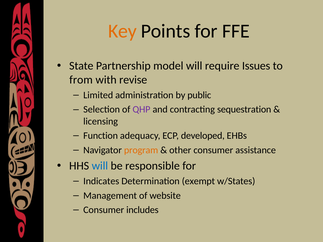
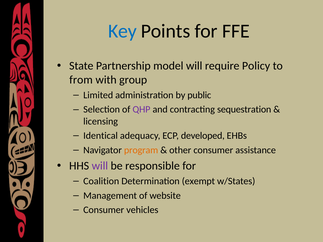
Key colour: orange -> blue
Issues: Issues -> Policy
revise: revise -> group
Function: Function -> Identical
will at (100, 166) colour: blue -> purple
Indicates: Indicates -> Coalition
includes: includes -> vehicles
